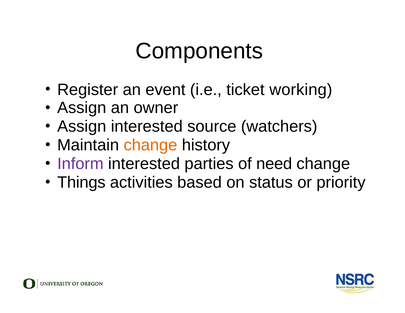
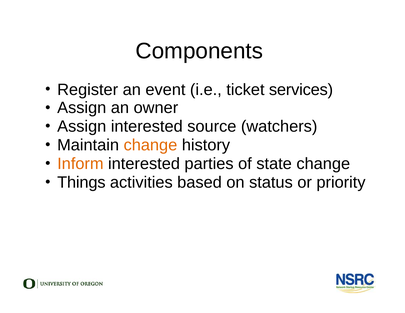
working: working -> services
Inform colour: purple -> orange
need: need -> state
